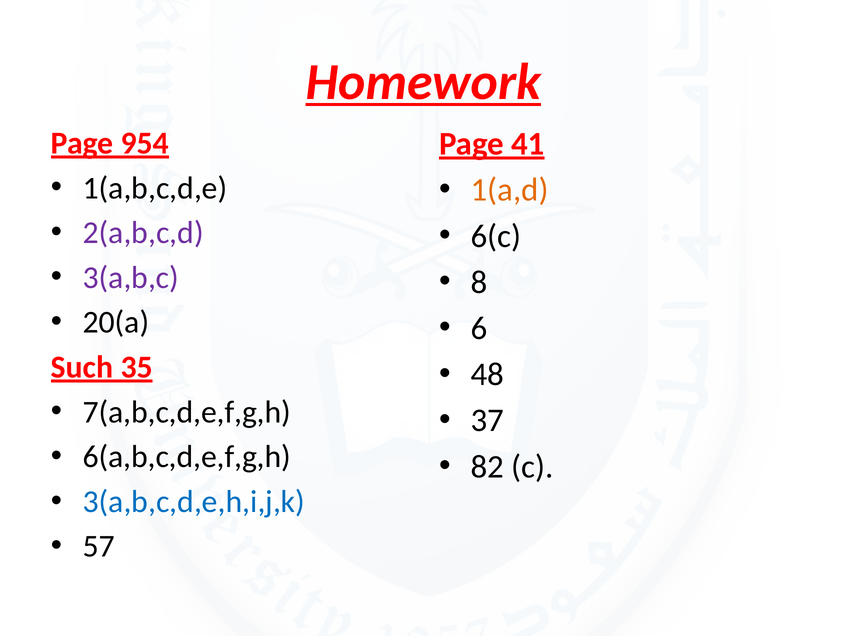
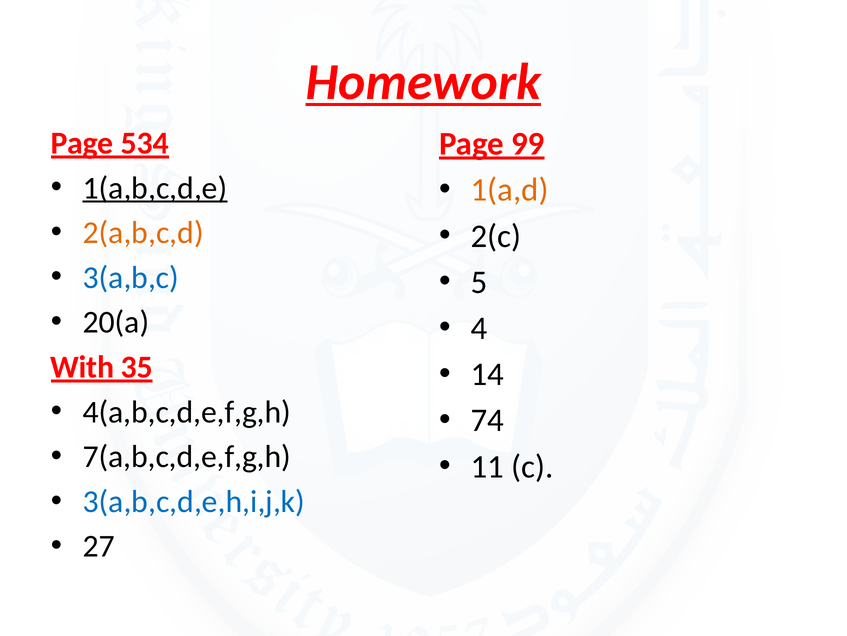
954: 954 -> 534
41: 41 -> 99
1(a,b,c,d,e underline: none -> present
2(a,b,c,d colour: purple -> orange
6(c: 6(c -> 2(c
3(a,b,c colour: purple -> blue
8: 8 -> 5
6: 6 -> 4
Such: Such -> With
48: 48 -> 14
7(a,b,c,d,e,f,g,h: 7(a,b,c,d,e,f,g,h -> 4(a,b,c,d,e,f,g,h
37: 37 -> 74
6(a,b,c,d,e,f,g,h: 6(a,b,c,d,e,f,g,h -> 7(a,b,c,d,e,f,g,h
82: 82 -> 11
57: 57 -> 27
